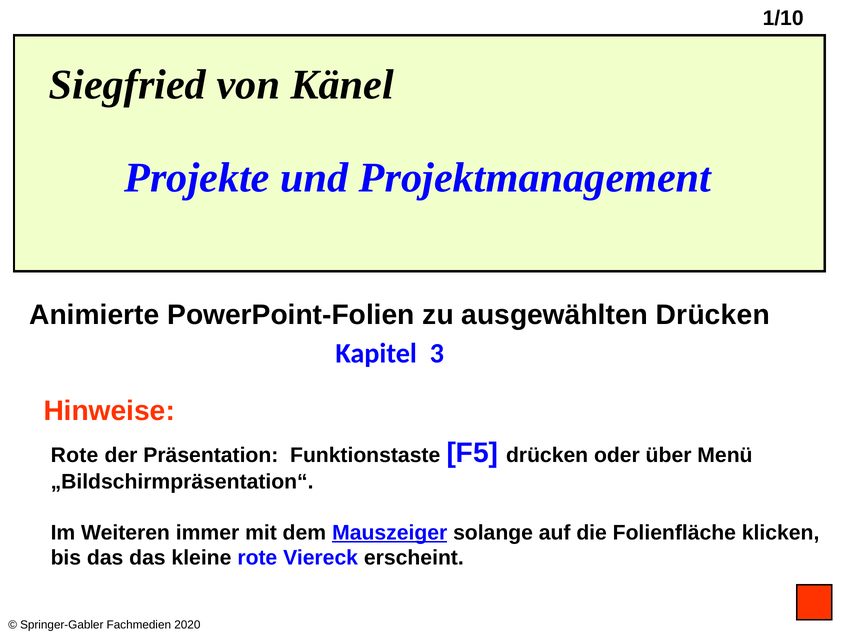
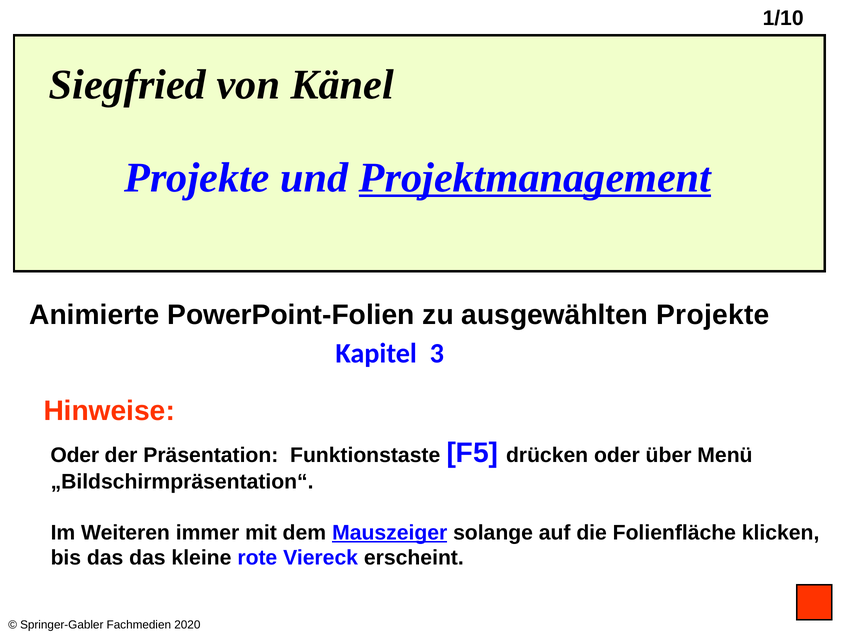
Projektmanagement underline: none -> present
ausgewählten Drücken: Drücken -> Projekte
Rote at (75, 455): Rote -> Oder
